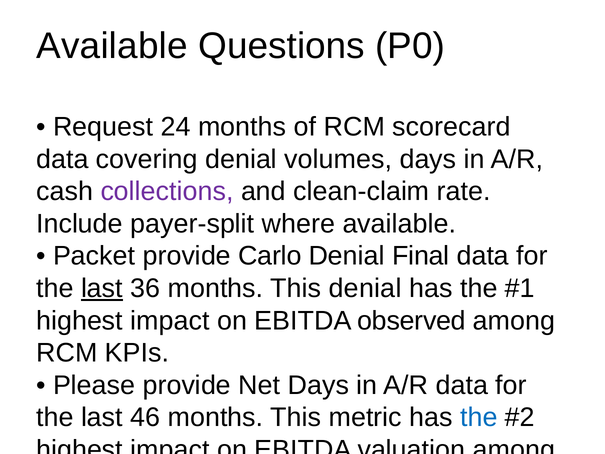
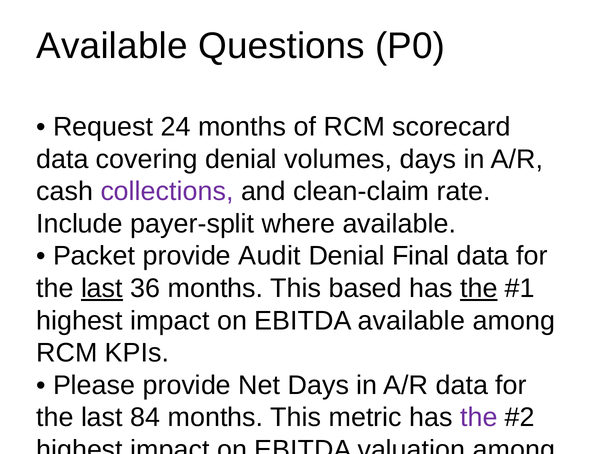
Carlo: Carlo -> Audit
This denial: denial -> based
the at (479, 288) underline: none -> present
EBITDA observed: observed -> available
46: 46 -> 84
the at (479, 417) colour: blue -> purple
